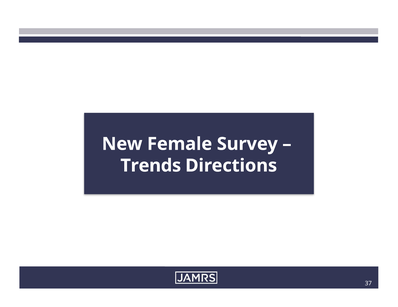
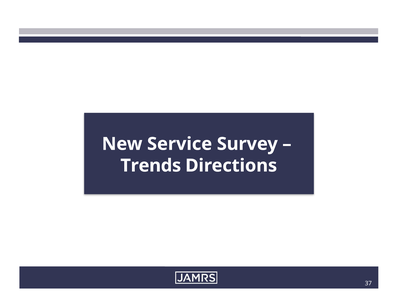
Female: Female -> Service
